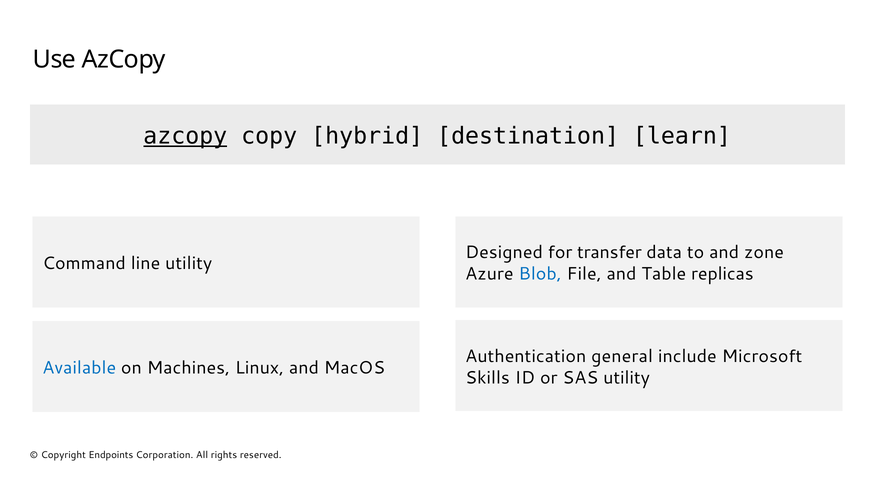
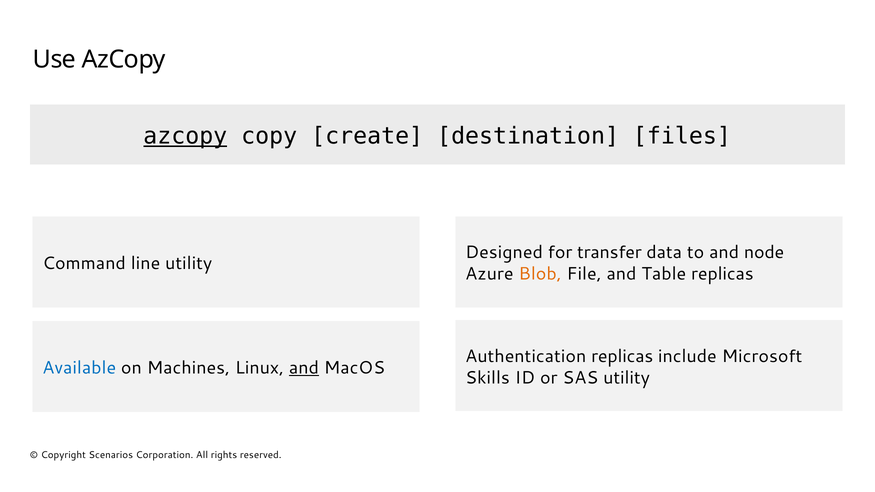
hybrid: hybrid -> create
learn: learn -> files
zone: zone -> node
Blob colour: blue -> orange
Authentication general: general -> replicas
and at (304, 368) underline: none -> present
Endpoints: Endpoints -> Scenarios
